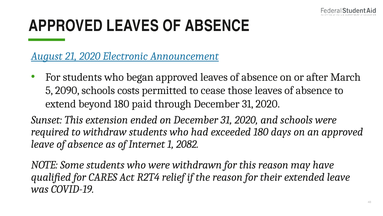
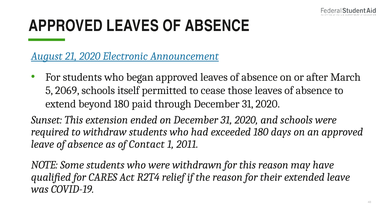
2090: 2090 -> 2069
costs: costs -> itself
Internet: Internet -> Contact
2082: 2082 -> 2011
